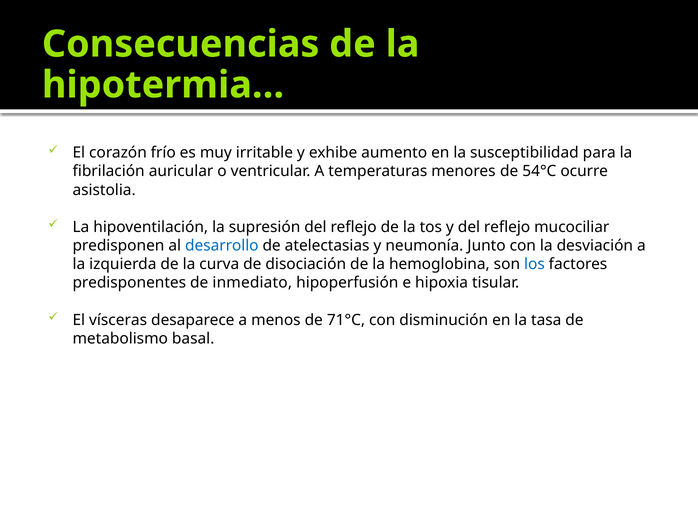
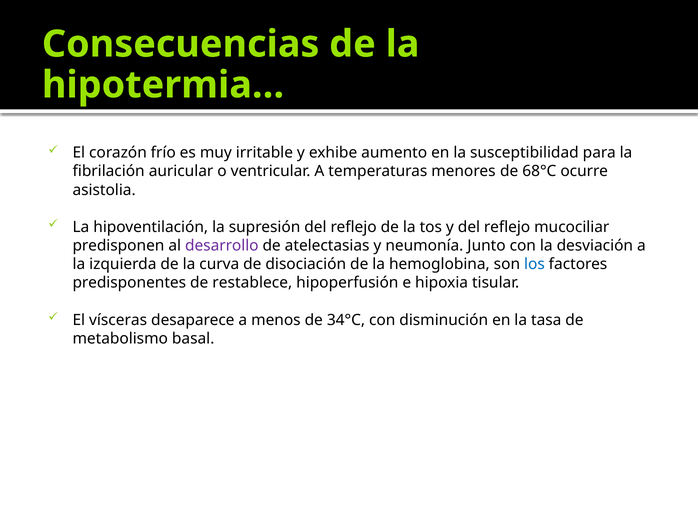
54°C: 54°C -> 68°C
desarrollo colour: blue -> purple
inmediato: inmediato -> restablece
71°C: 71°C -> 34°C
